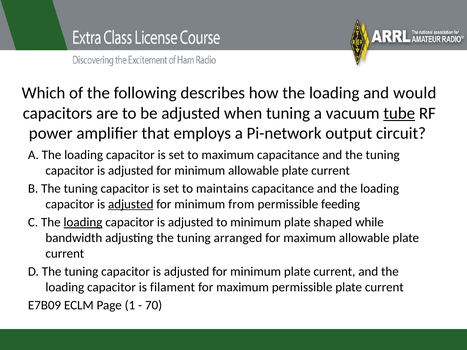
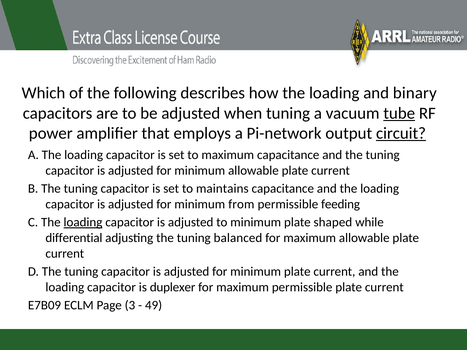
would: would -> binary
circuit underline: none -> present
adjusted at (131, 204) underline: present -> none
bandwidth: bandwidth -> differential
arranged: arranged -> balanced
filament: filament -> duplexer
1: 1 -> 3
70: 70 -> 49
